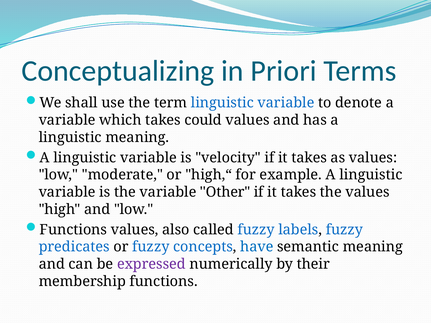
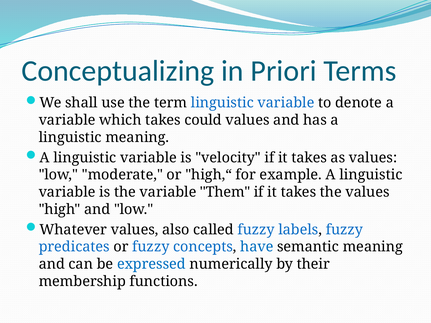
Other: Other -> Them
Functions at (73, 230): Functions -> Whatever
expressed colour: purple -> blue
